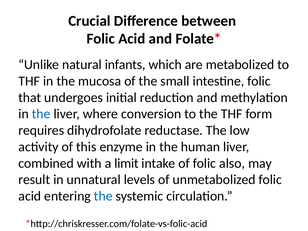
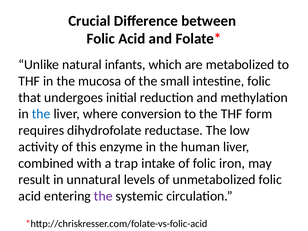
limit: limit -> trap
also: also -> iron
the at (103, 196) colour: blue -> purple
